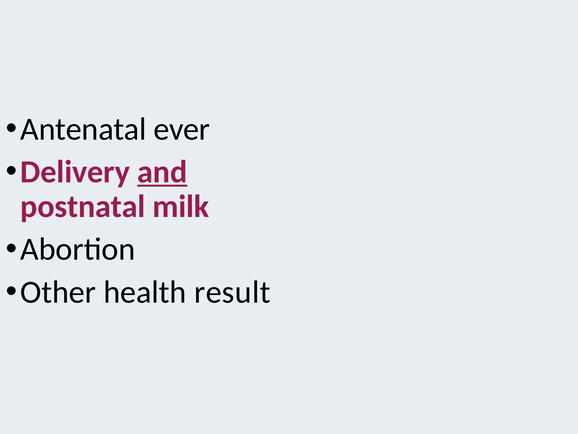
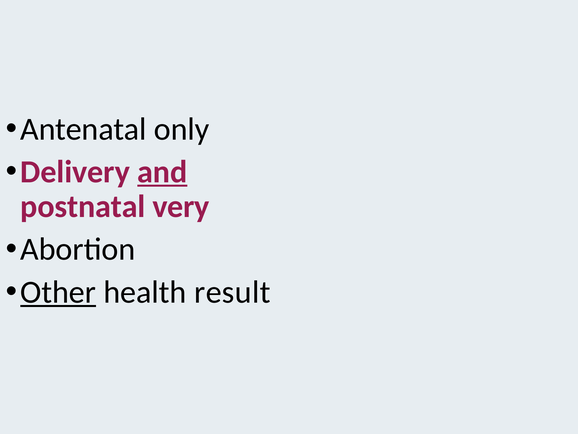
ever: ever -> only
milk: milk -> very
Other underline: none -> present
